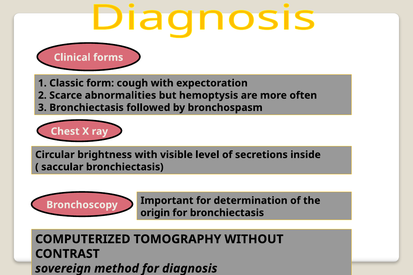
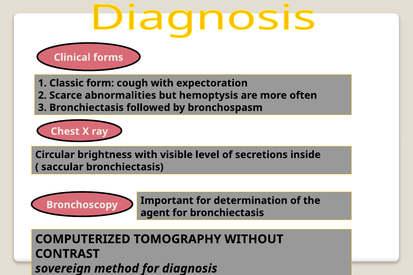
origin: origin -> agent
